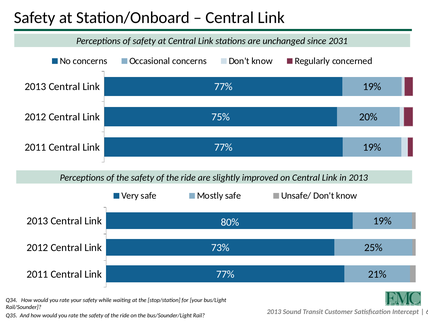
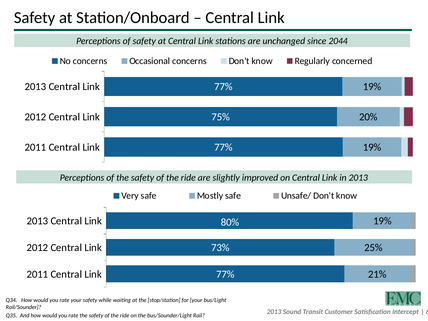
2031: 2031 -> 2044
